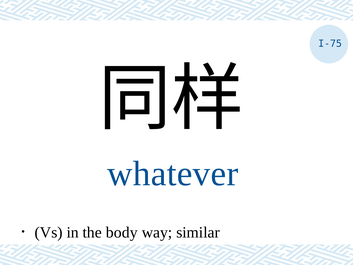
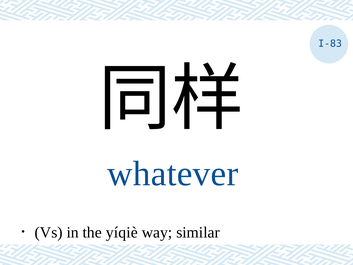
I-75: I-75 -> I-83
body: body -> yíqiè
